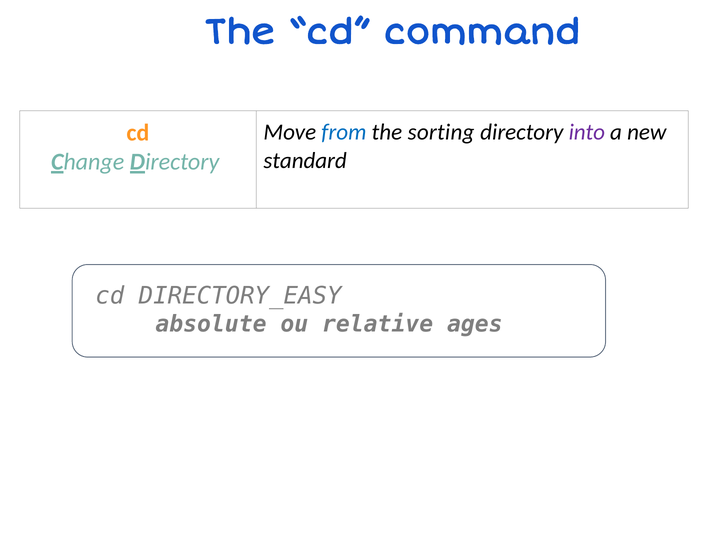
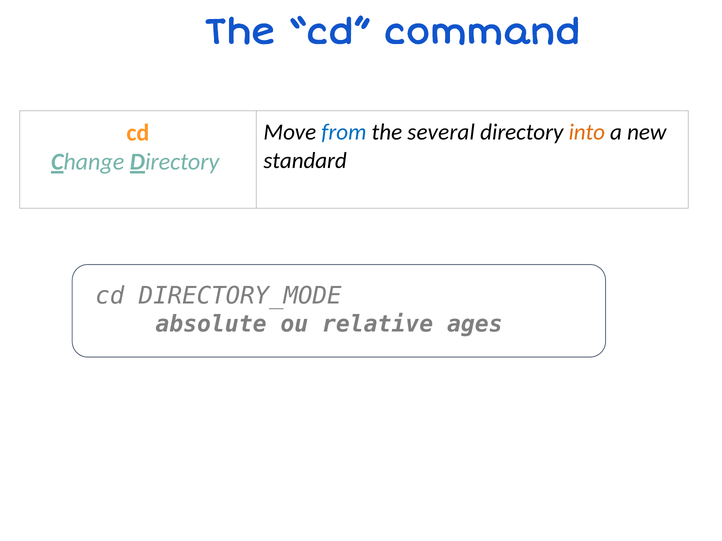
sorting: sorting -> several
into colour: purple -> orange
DIRECTORY_EASY: DIRECTORY_EASY -> DIRECTORY_MODE
